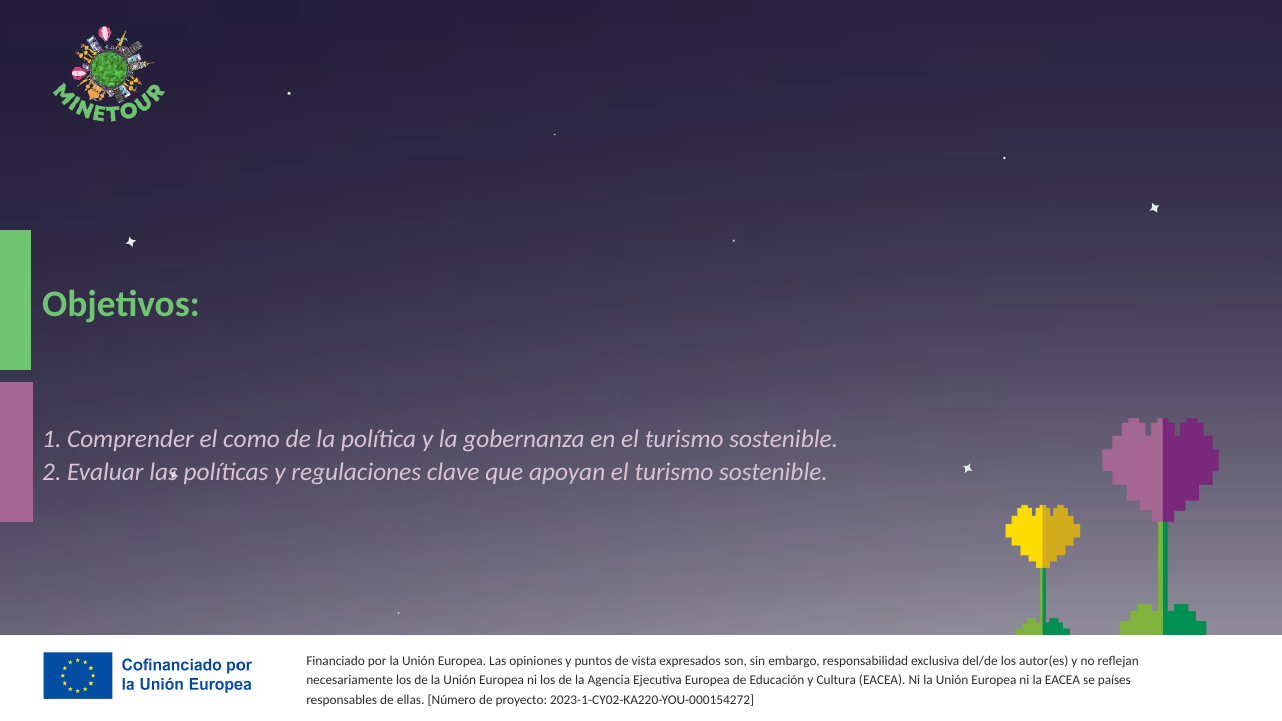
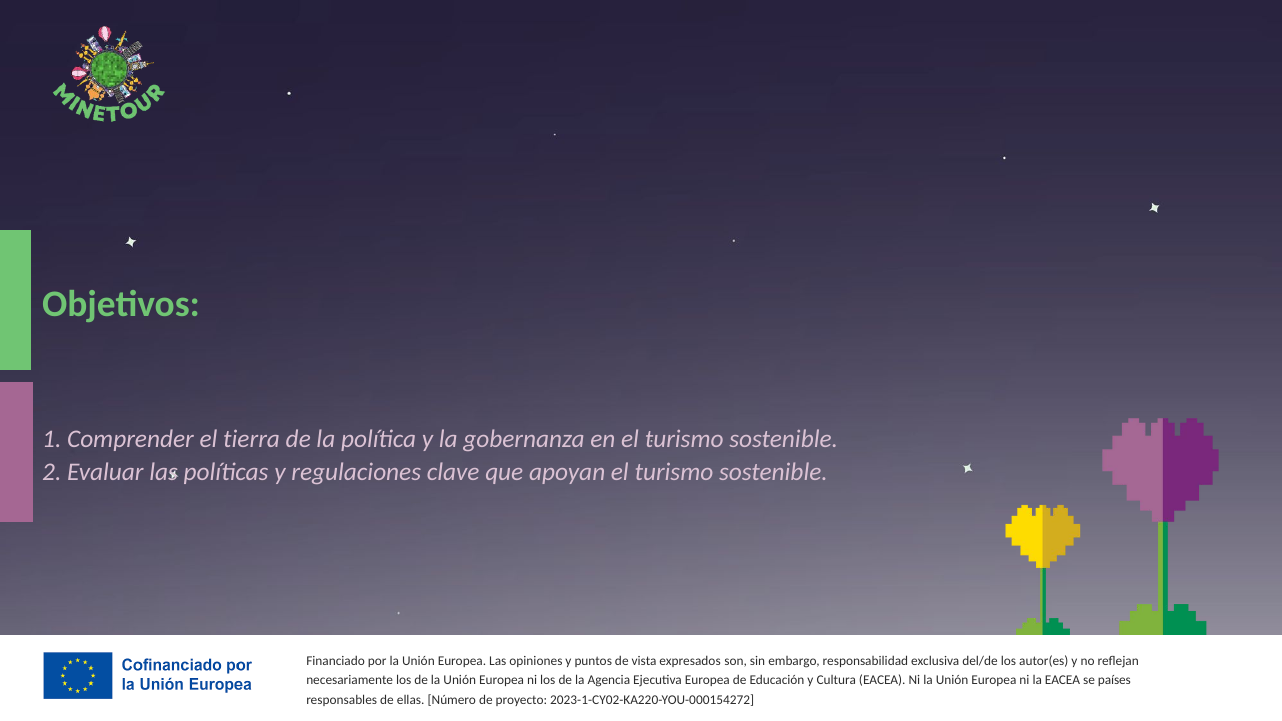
como: como -> tierra
